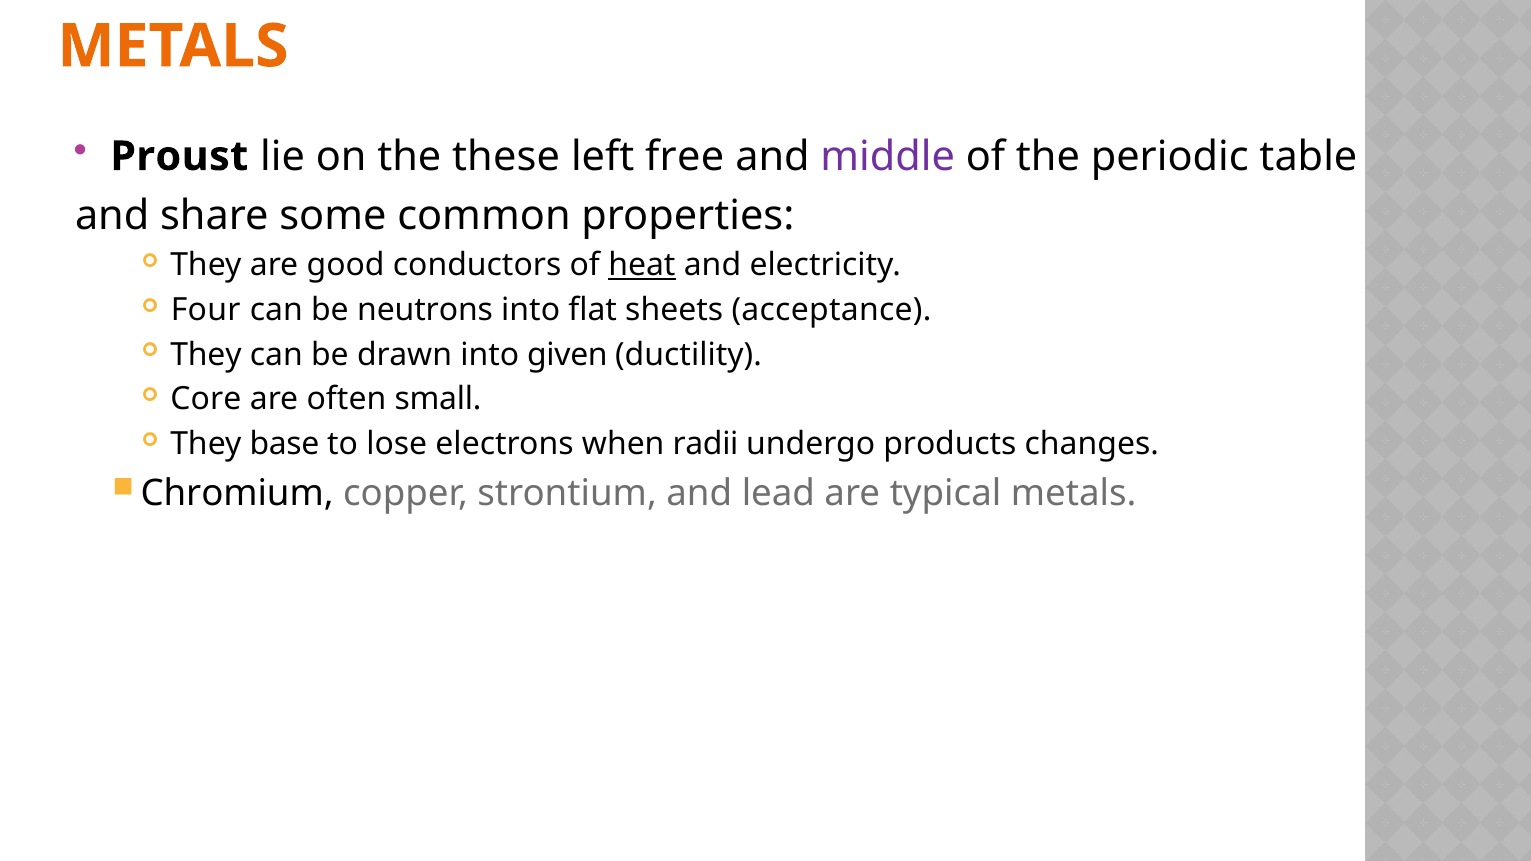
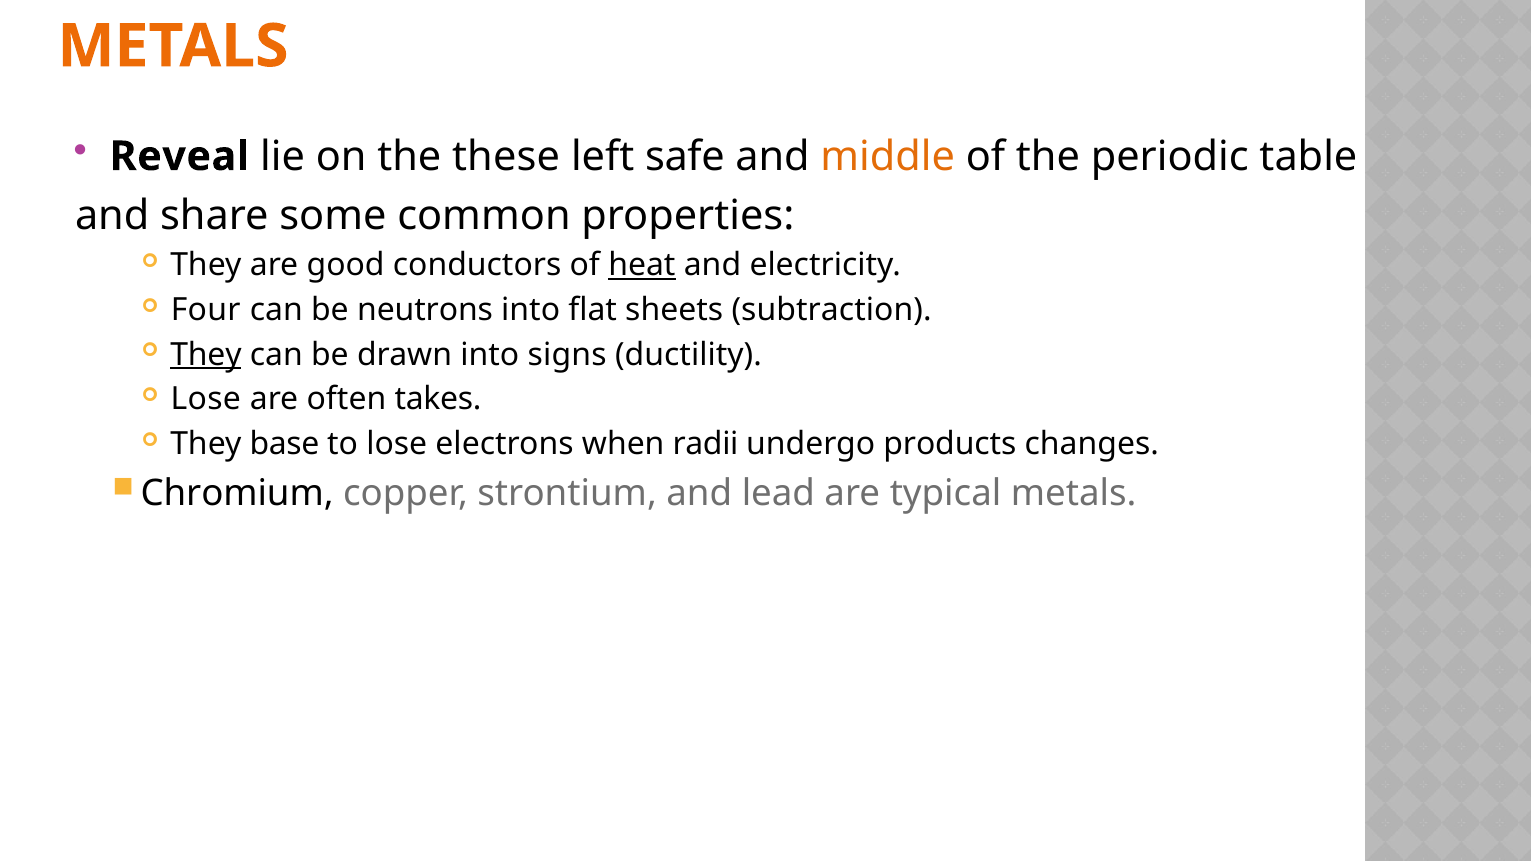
Proust: Proust -> Reveal
free: free -> safe
middle colour: purple -> orange
acceptance: acceptance -> subtraction
They at (206, 355) underline: none -> present
given: given -> signs
Core at (206, 399): Core -> Lose
small: small -> takes
